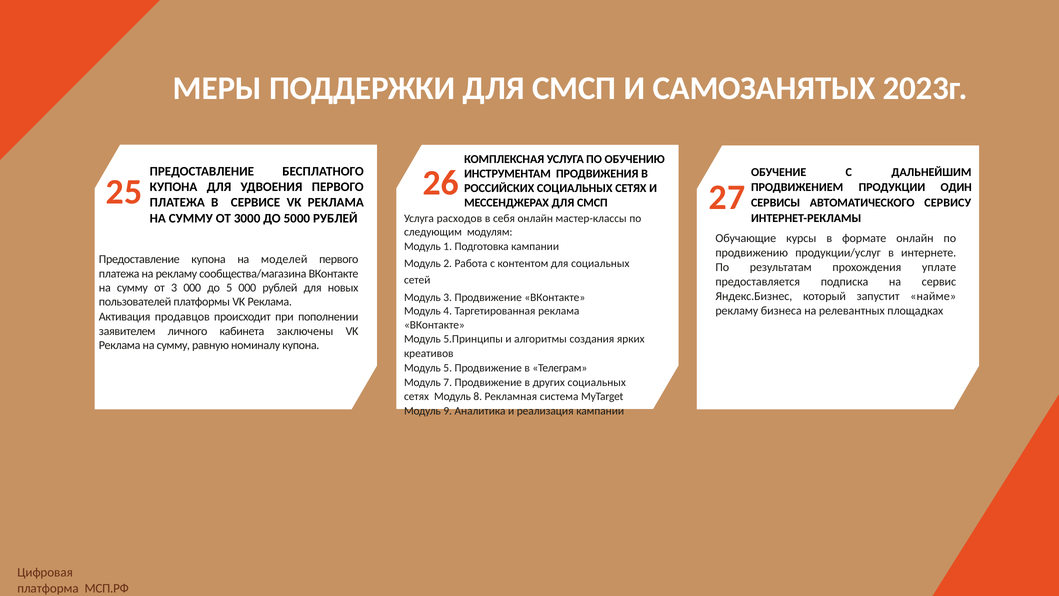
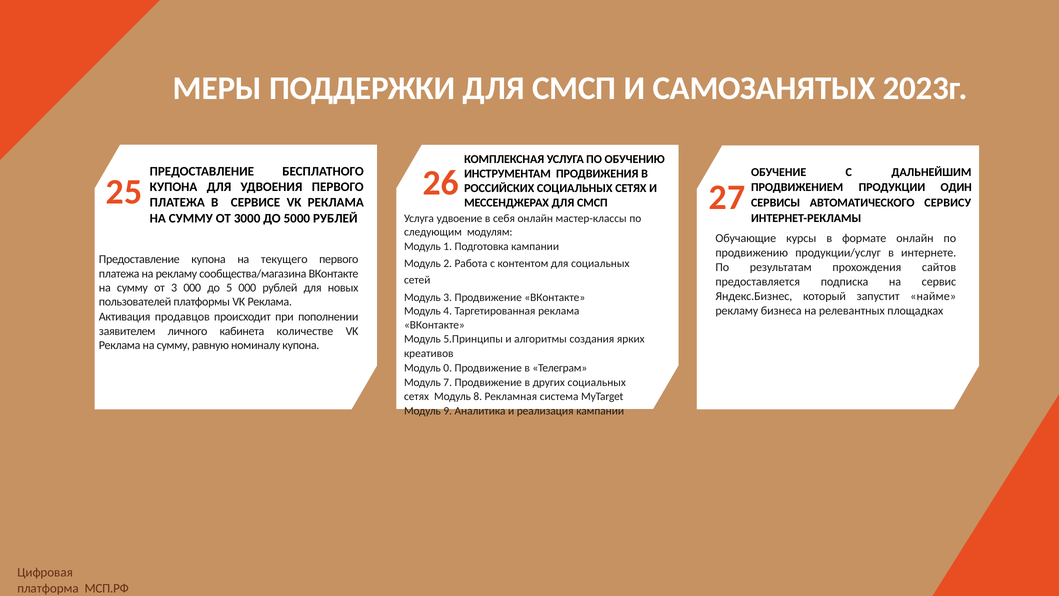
расходов: расходов -> удвоение
моделей: моделей -> текущего
уплате: уплате -> сайтов
заключены: заключены -> количестве
Модуль 5: 5 -> 0
